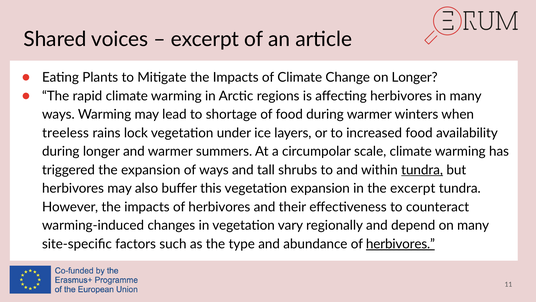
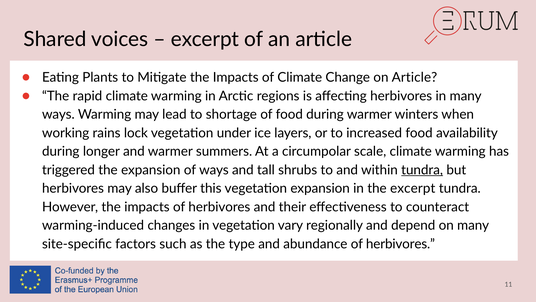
on Longer: Longer -> Article
treeless: treeless -> working
herbivores at (400, 244) underline: present -> none
